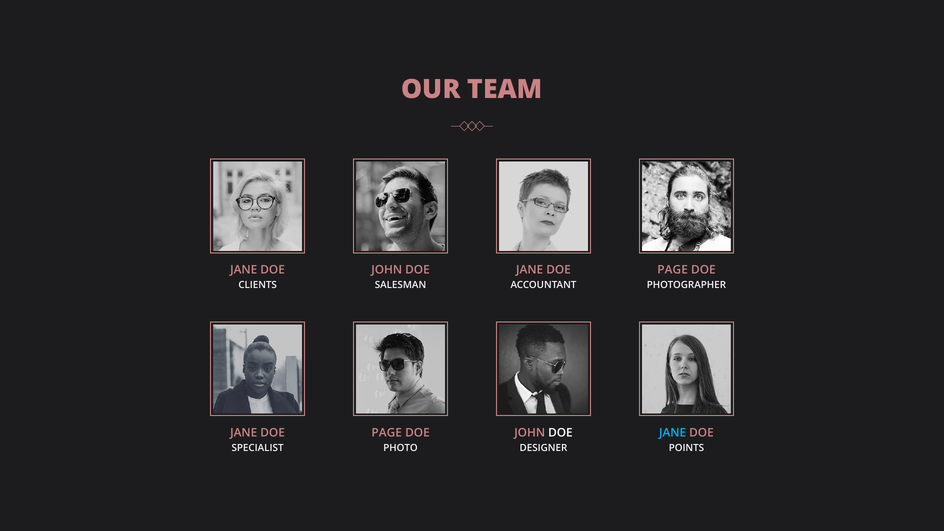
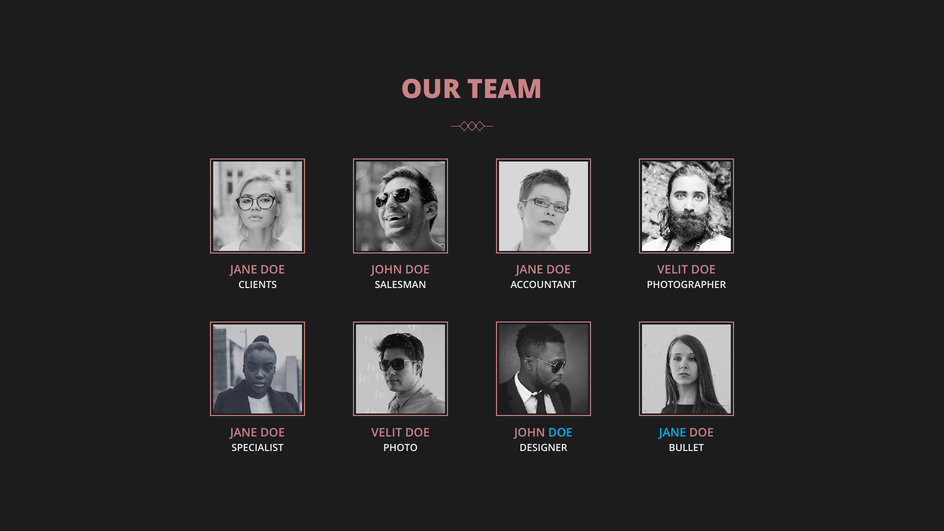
PAGE at (673, 270): PAGE -> VELIT
PAGE at (387, 433): PAGE -> VELIT
DOE at (560, 433) colour: white -> light blue
POINTS: POINTS -> BULLET
